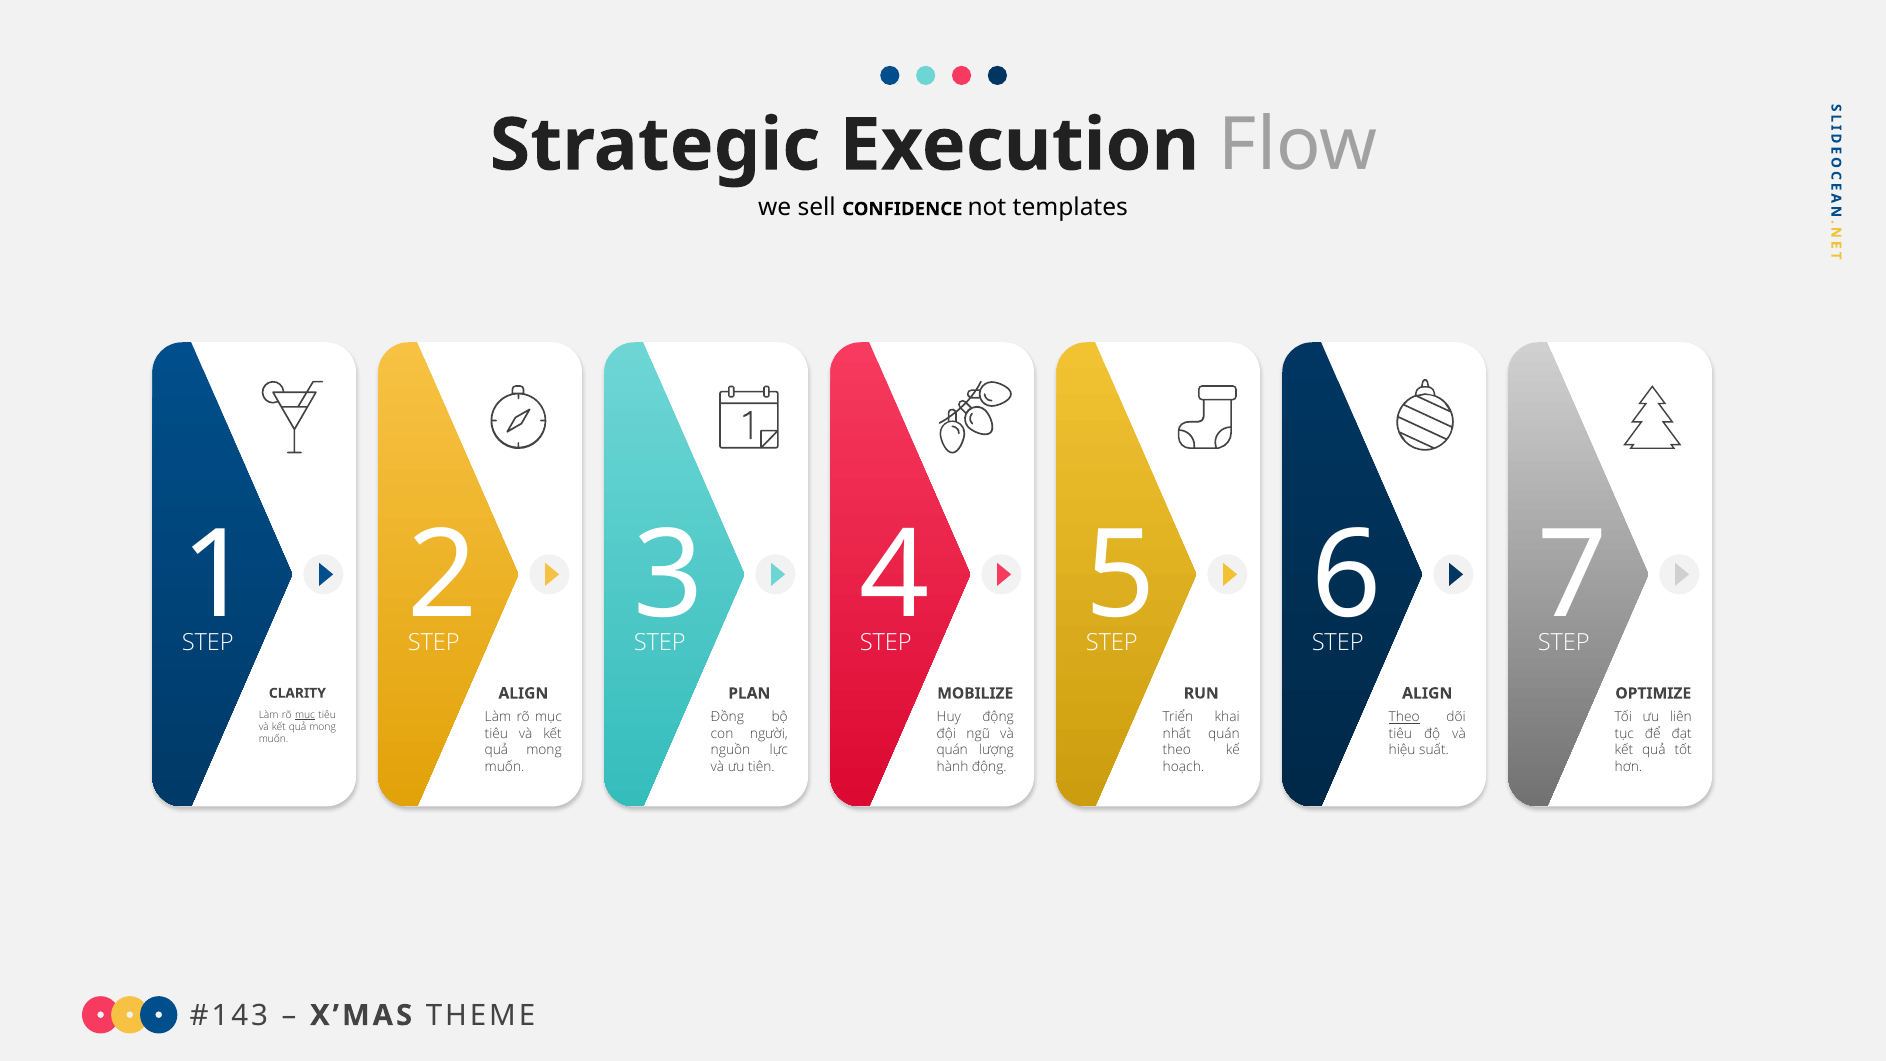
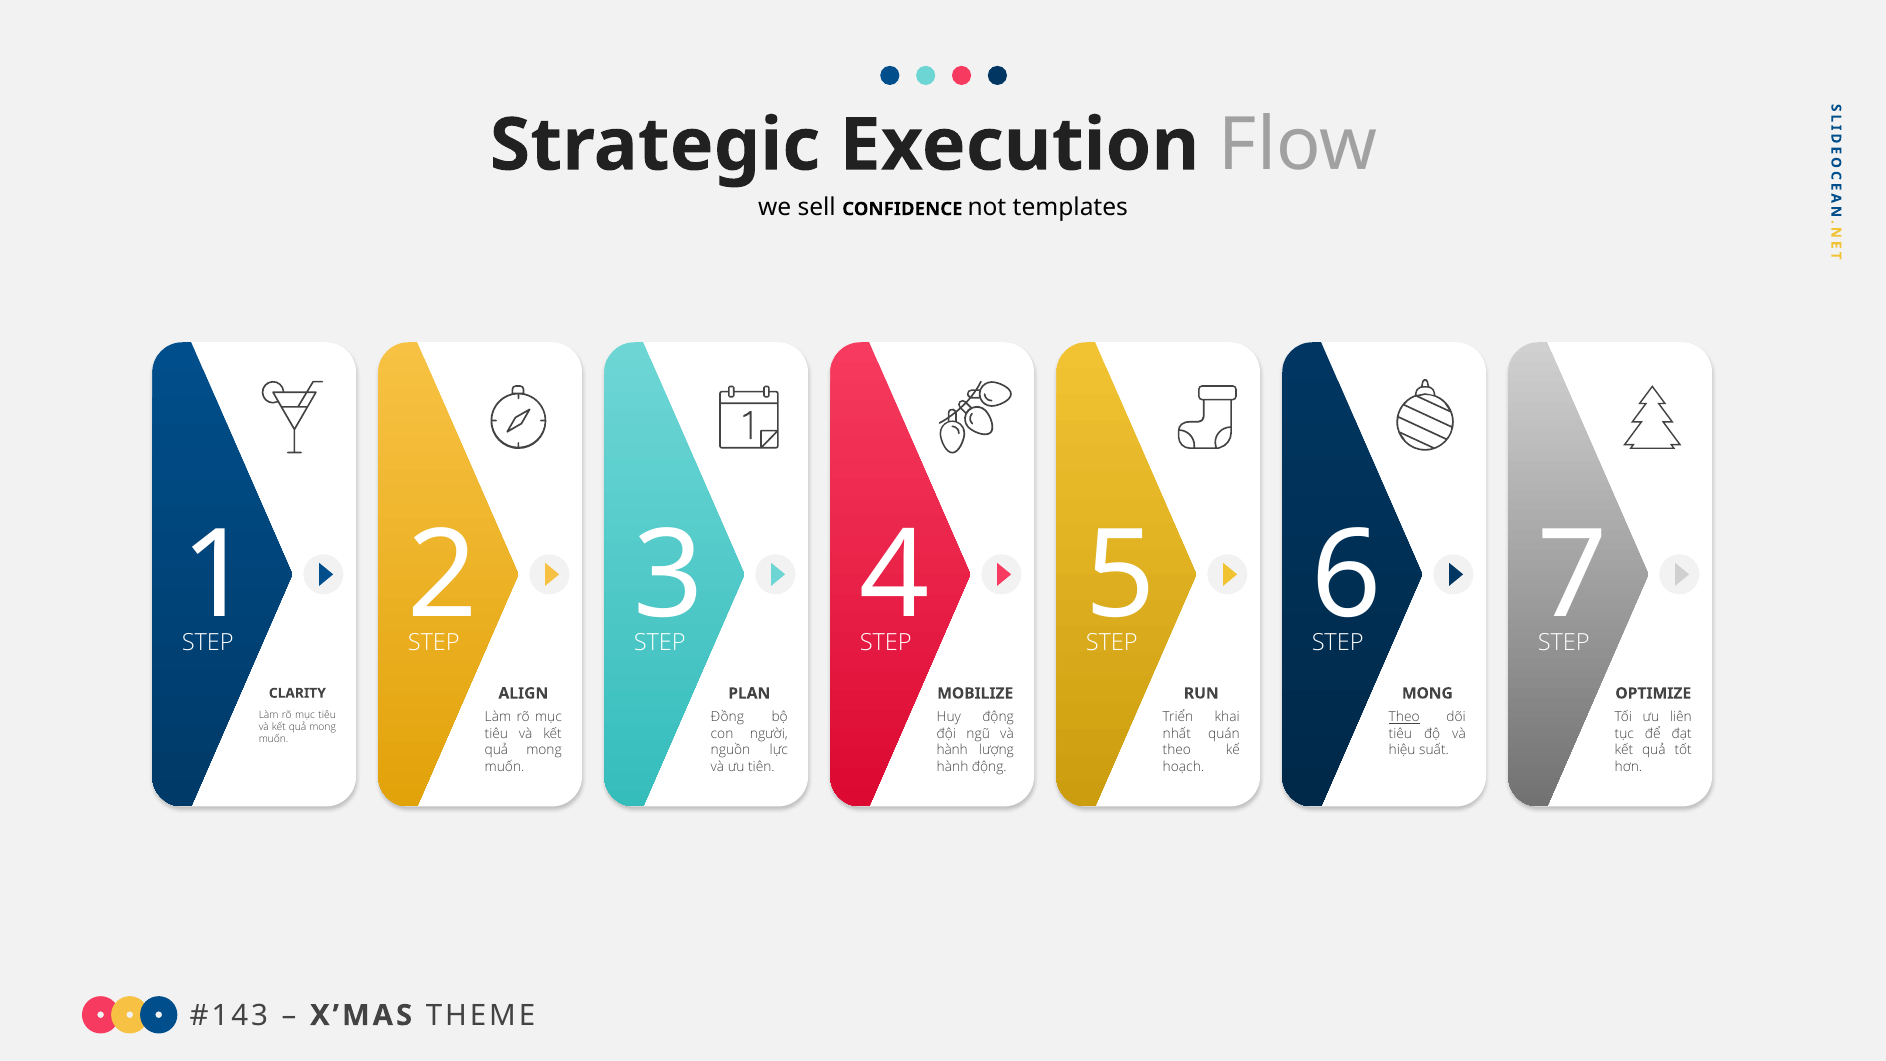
ALIGN at (1427, 693): ALIGN -> MONG
mục at (305, 715) underline: present -> none
quán at (952, 750): quán -> hành
